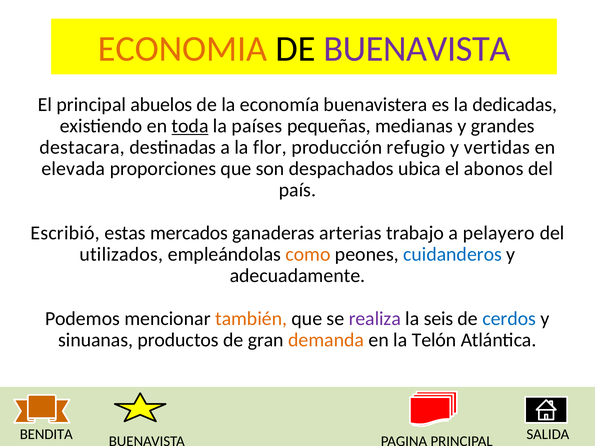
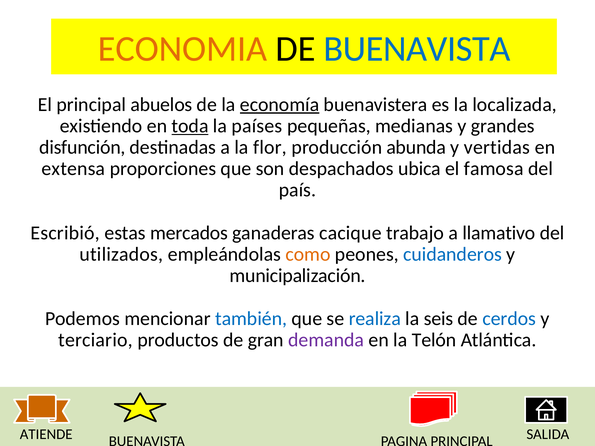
BUENAVISTA at (417, 49) colour: purple -> blue
economía underline: none -> present
dedicadas: dedicadas -> localizada
destacara: destacara -> disfunción
refugio: refugio -> abunda
elevada: elevada -> extensa
abonos: abonos -> famosa
arterias: arterias -> cacique
pelayero: pelayero -> llamativo
adecuadamente: adecuadamente -> municipalización
también colour: orange -> blue
realiza colour: purple -> blue
sinuanas: sinuanas -> terciario
demanda colour: orange -> purple
BENDITA: BENDITA -> ATIENDE
